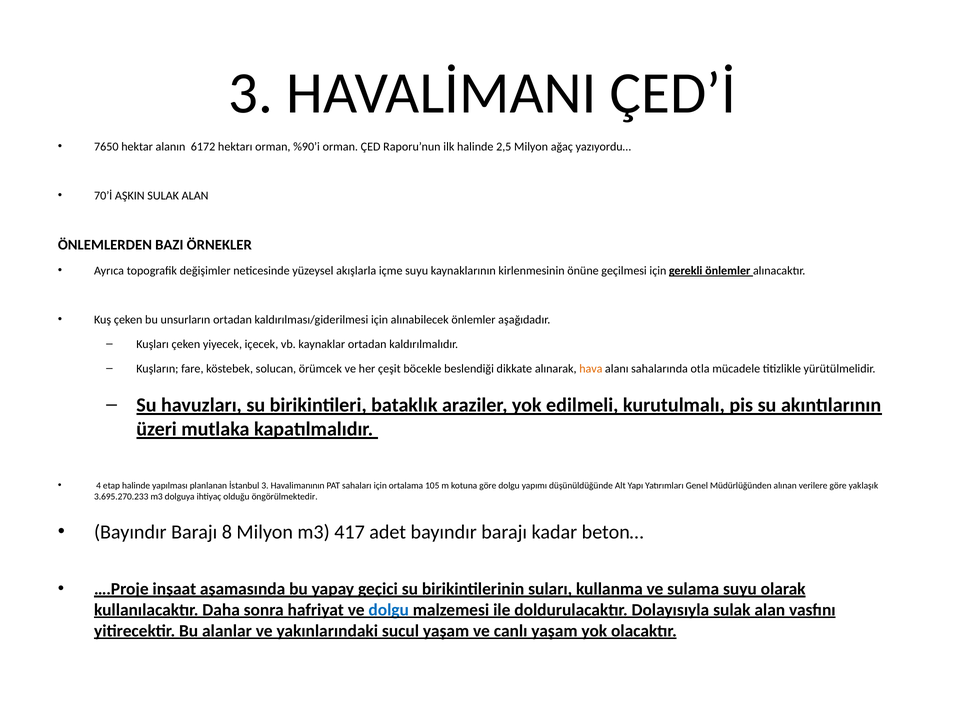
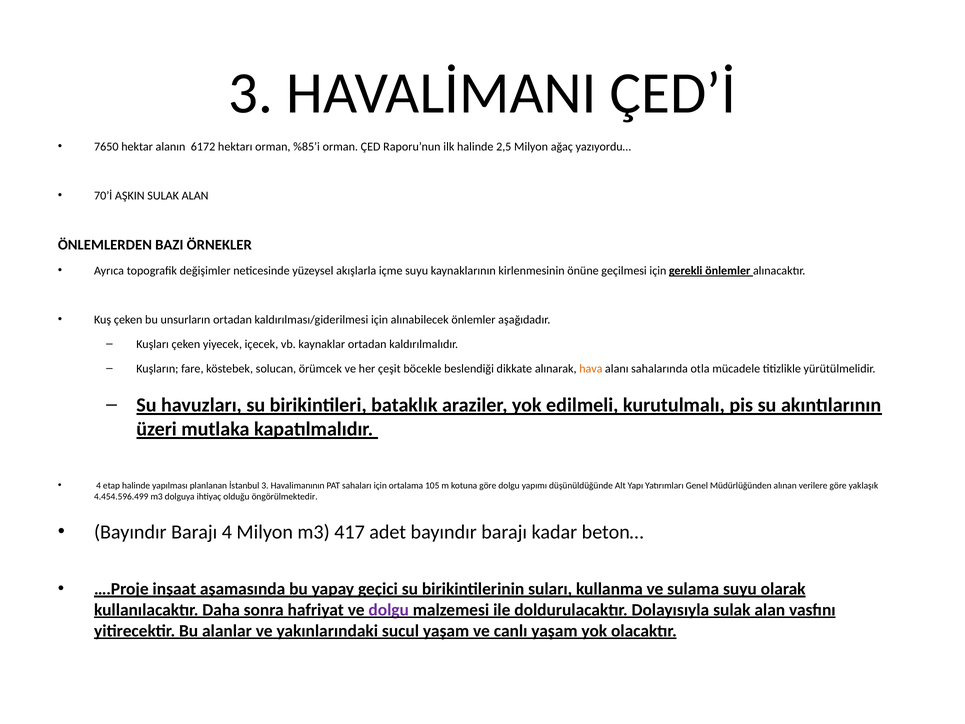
%90’i: %90’i -> %85’i
3.695.270.233: 3.695.270.233 -> 4.454.596.499
Barajı 8: 8 -> 4
dolgu at (389, 610) colour: blue -> purple
